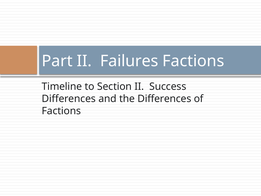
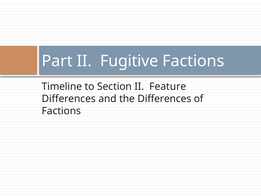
Failures: Failures -> Fugitive
Success: Success -> Feature
